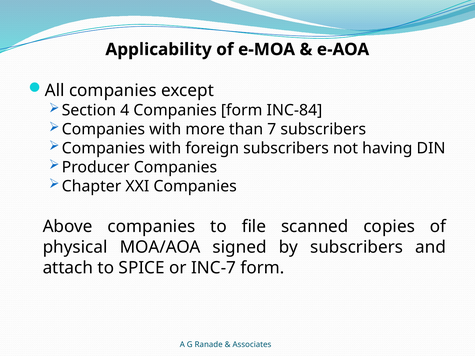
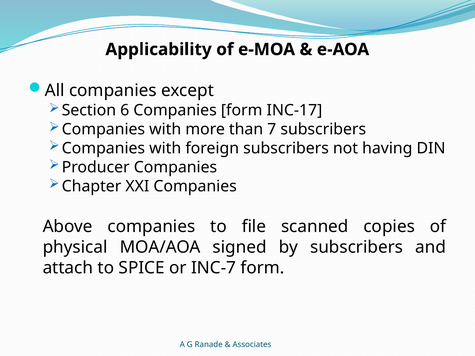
4: 4 -> 6
INC-84: INC-84 -> INC-17
